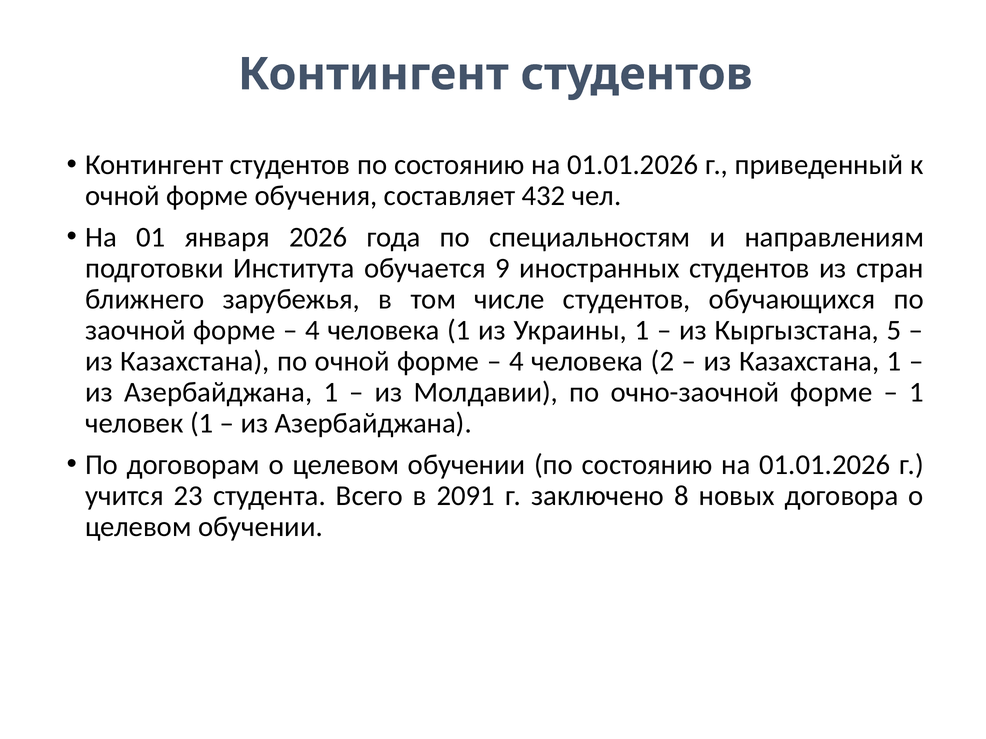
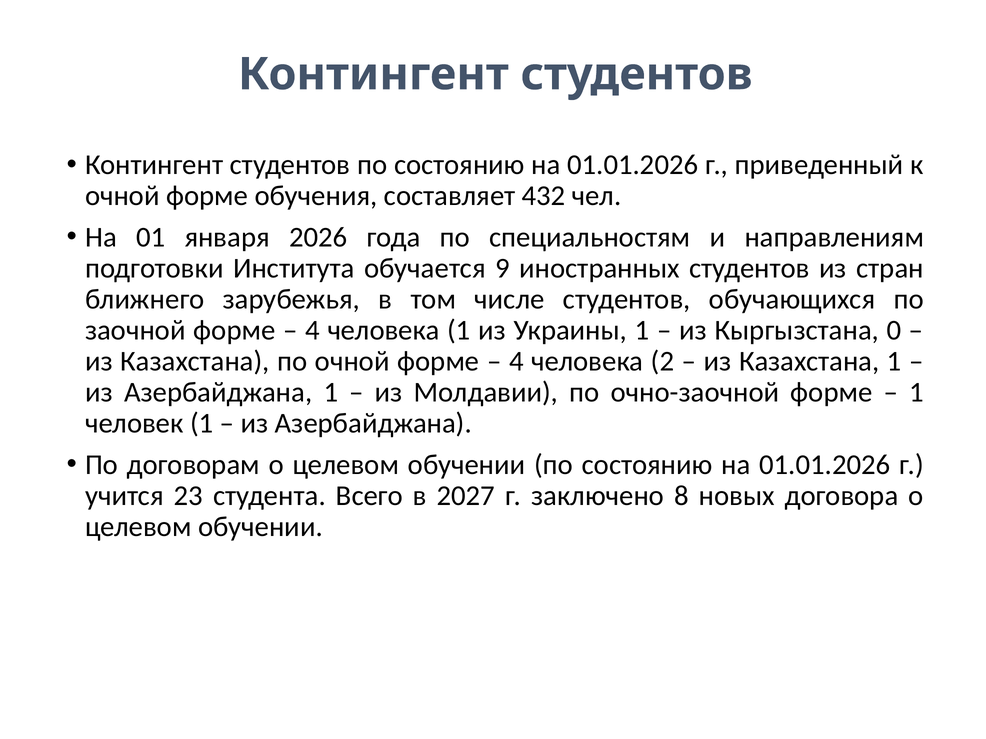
5: 5 -> 0
2091: 2091 -> 2027
